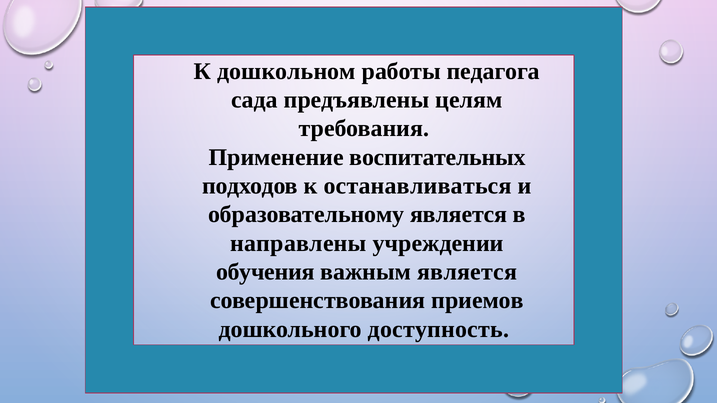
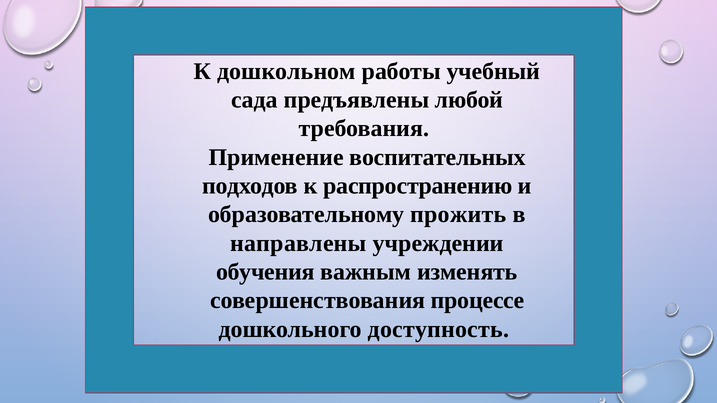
педагога: педагога -> учебный
целям: целям -> любой
останавливаться: останавливаться -> распространению
образовательному является: является -> прожить
важным является: является -> изменять
приемов: приемов -> процессе
